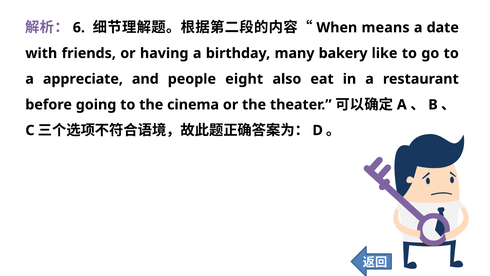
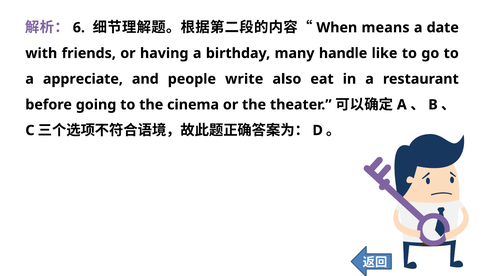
bakery: bakery -> handle
eight: eight -> write
